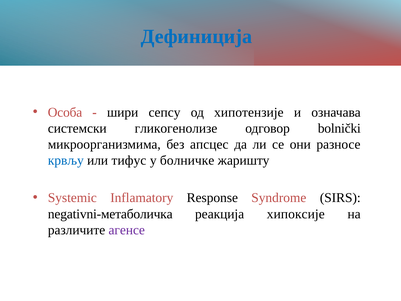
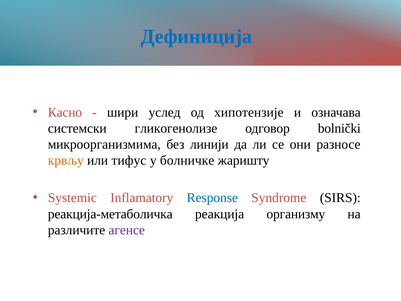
Особа: Особа -> Касно
сепсу: сепсу -> услед
апсцес: апсцес -> линији
крвљу colour: blue -> orange
Response colour: black -> blue
negativni-метаболичка: negativni-метаболичка -> реакција-метаболичка
хипoксијe: хипoксијe -> организму
